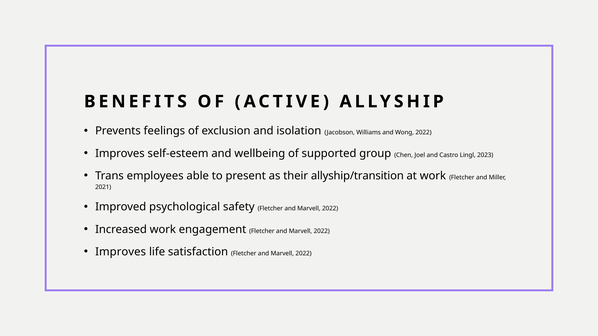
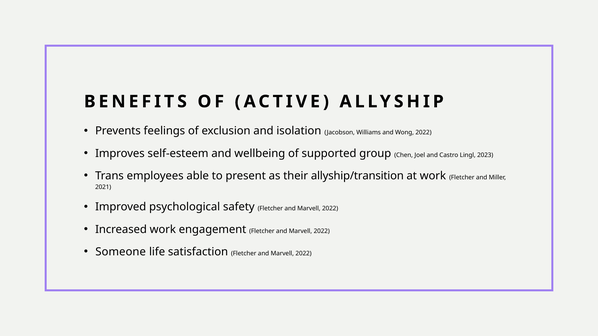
Improves at (121, 252): Improves -> Someone
